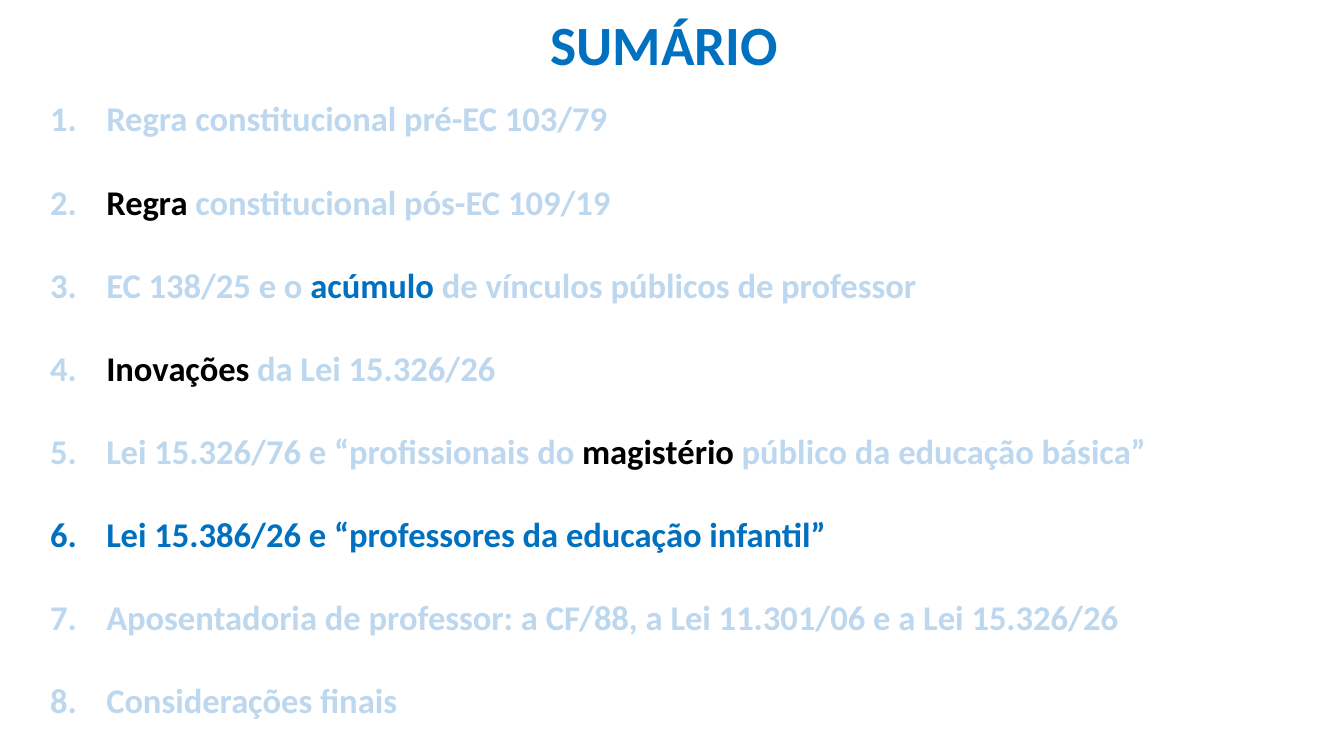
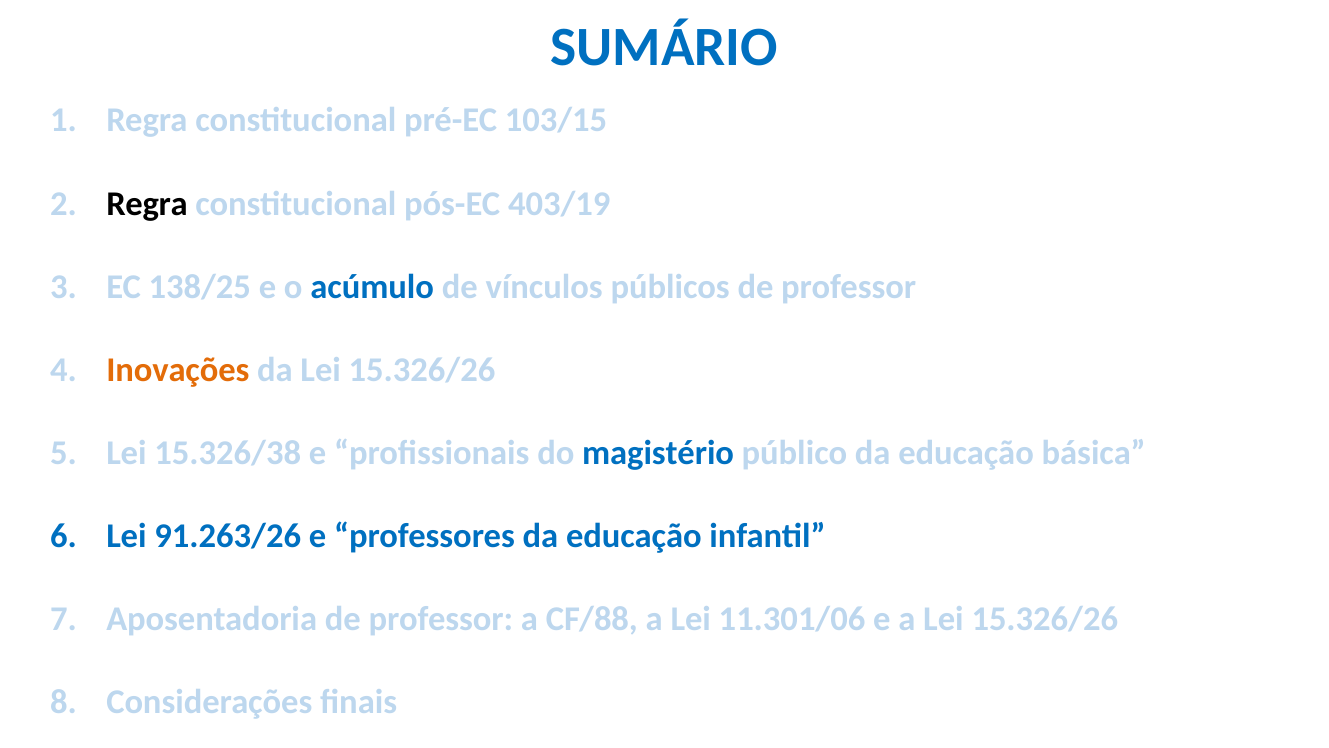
103/79: 103/79 -> 103/15
109/19: 109/19 -> 403/19
Inovações colour: black -> orange
15.326/76: 15.326/76 -> 15.326/38
magistério colour: black -> blue
15.386/26: 15.386/26 -> 91.263/26
